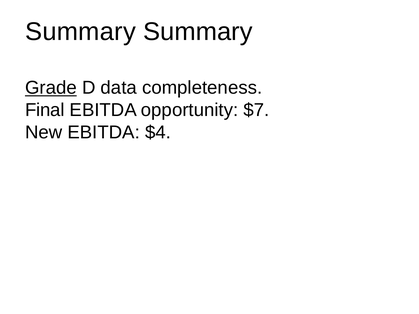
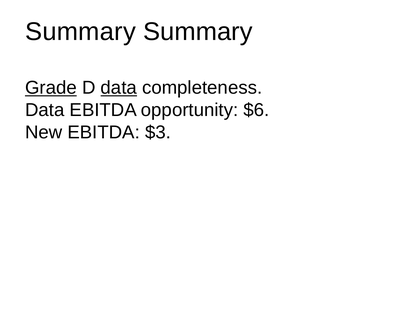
data at (119, 88) underline: none -> present
Final at (45, 110): Final -> Data
$7: $7 -> $6
$4: $4 -> $3
